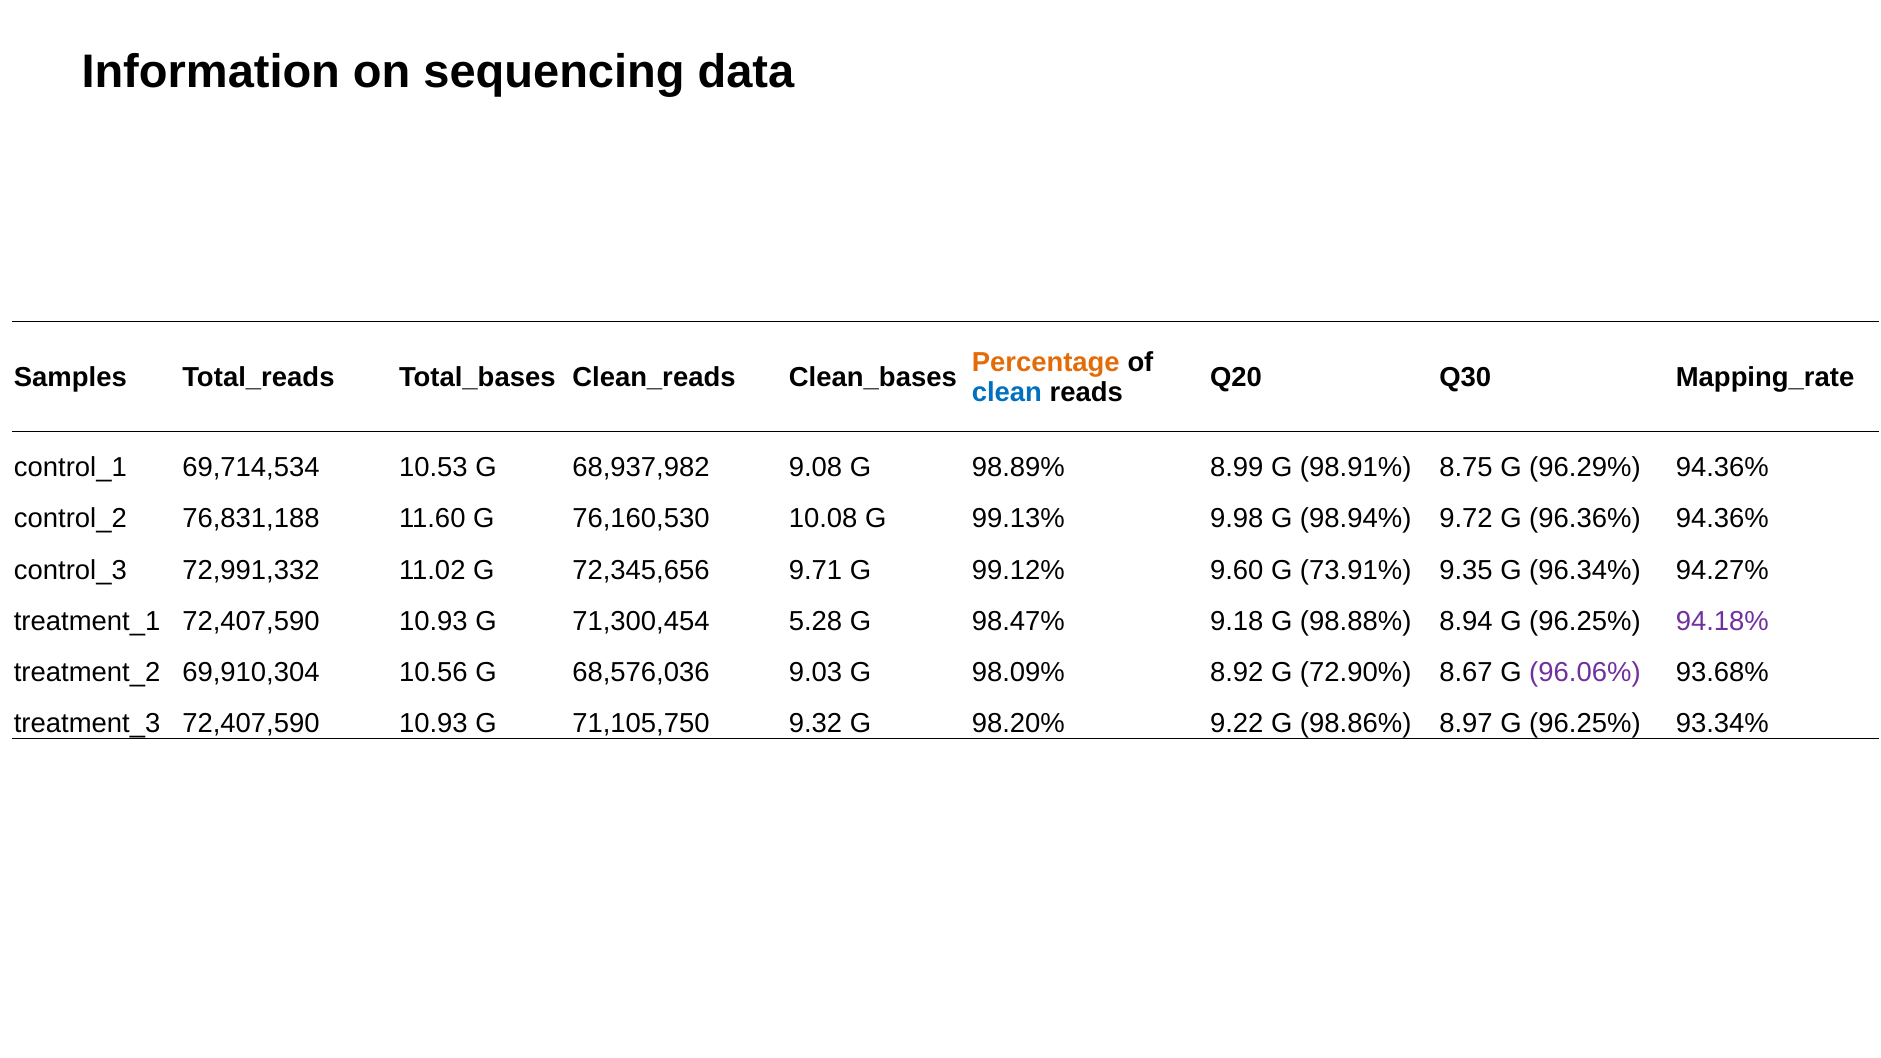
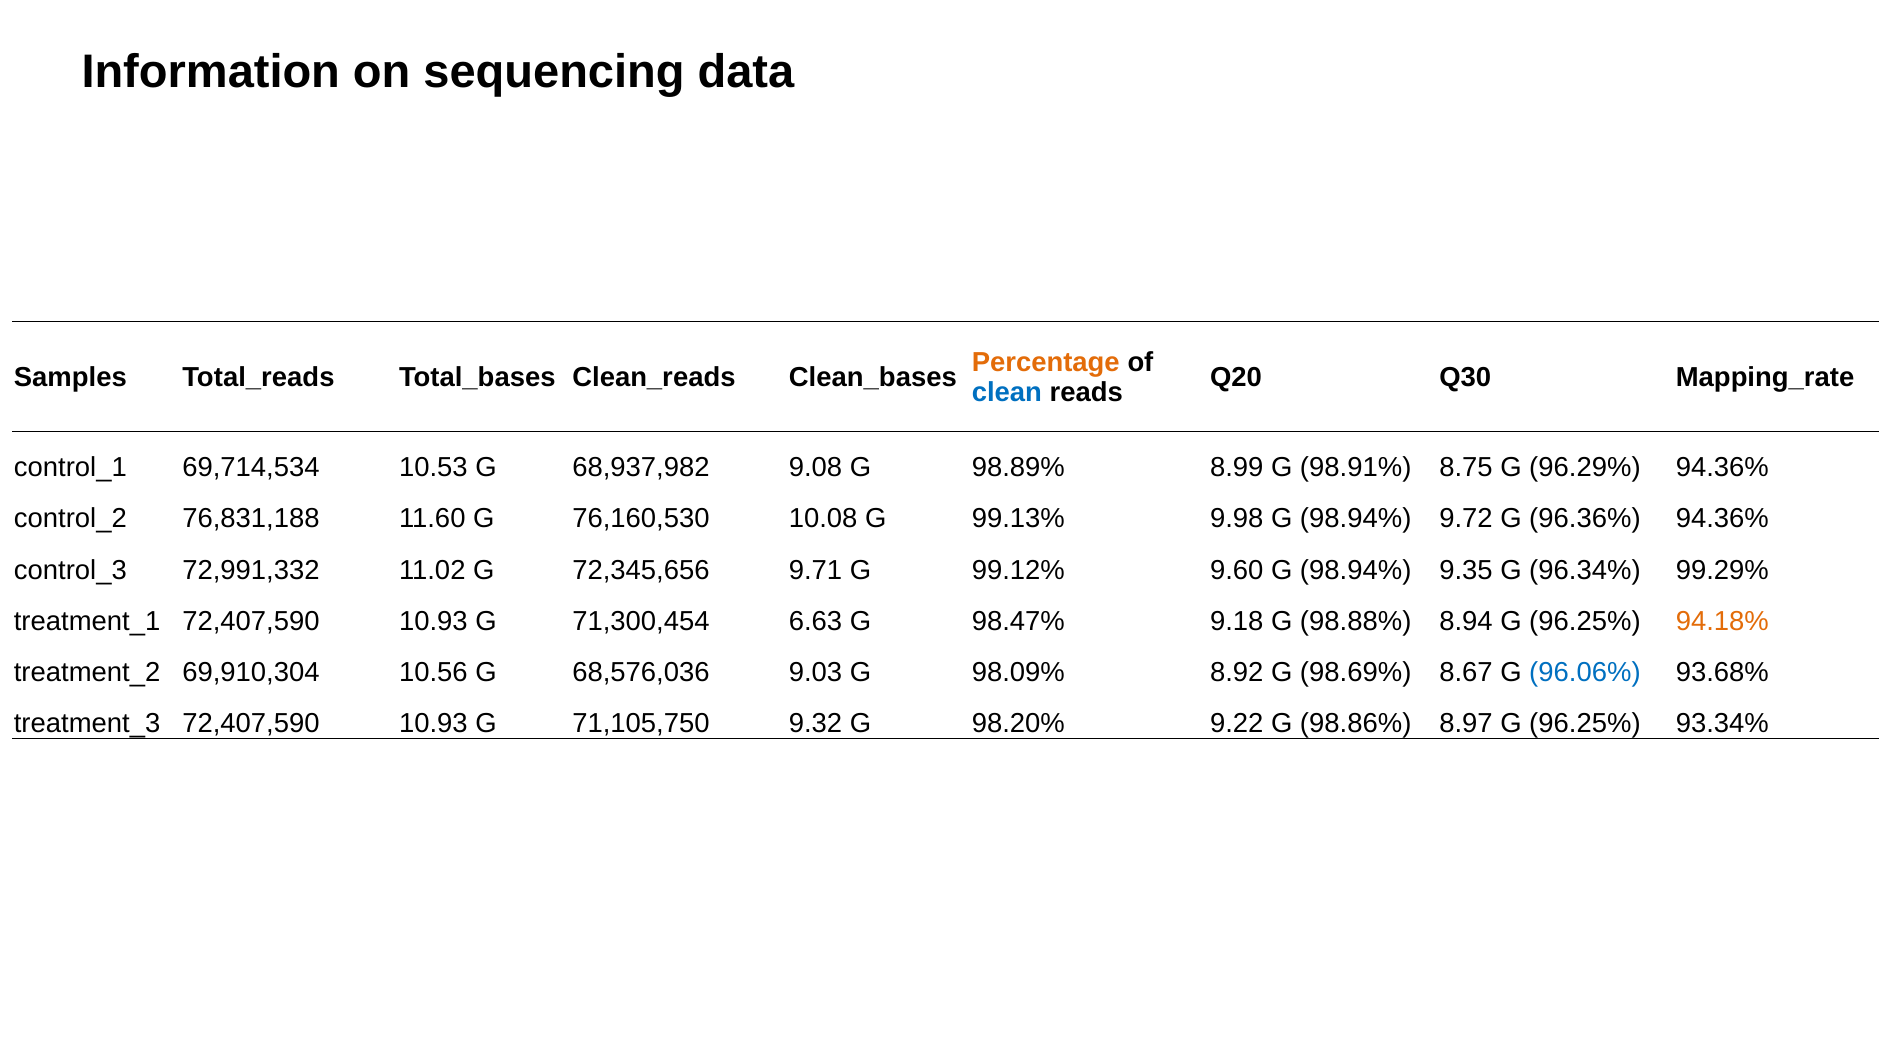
9.60 G 73.91%: 73.91% -> 98.94%
94.27%: 94.27% -> 99.29%
5.28: 5.28 -> 6.63
94.18% colour: purple -> orange
72.90%: 72.90% -> 98.69%
96.06% colour: purple -> blue
